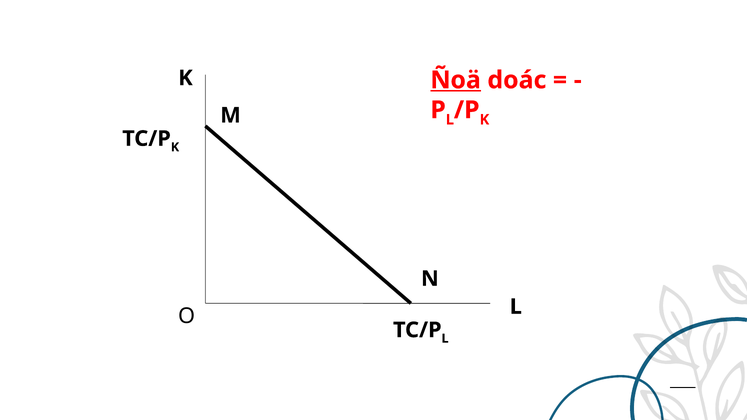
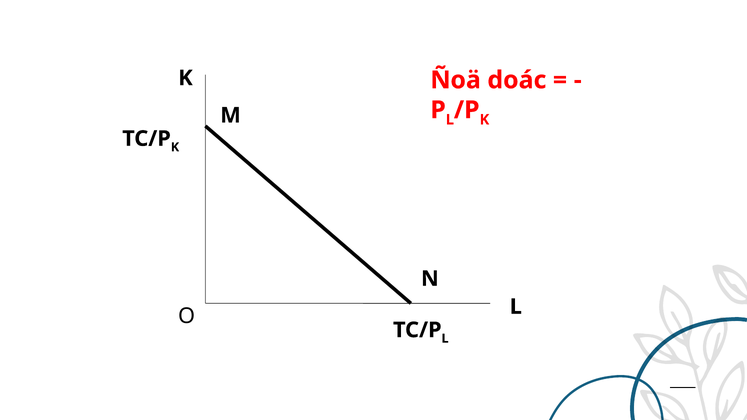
Ñoä underline: present -> none
